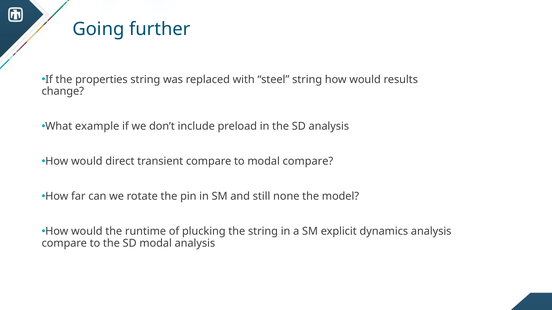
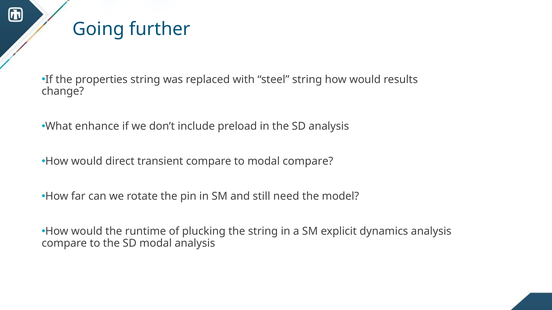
example: example -> enhance
none: none -> need
